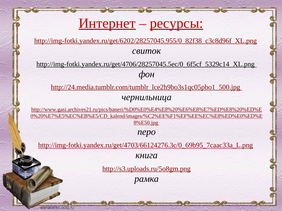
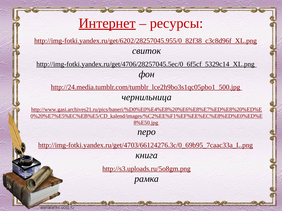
ресурсы underline: present -> none
